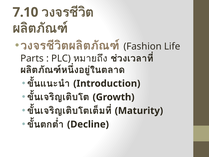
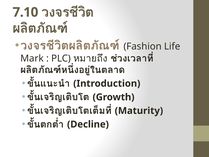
Parts: Parts -> Mark
